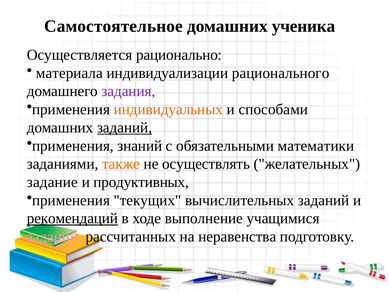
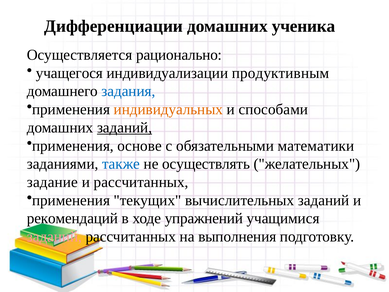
Самостоятельное: Самостоятельное -> Дифференциации
материала: материала -> учащегося
рационального: рационального -> продуктивным
задания colour: purple -> blue
знаний: знаний -> основе
также colour: orange -> blue
и продуктивных: продуктивных -> рассчитанных
рекомендаций underline: present -> none
выполнение: выполнение -> упражнений
неравенства: неравенства -> выполнения
